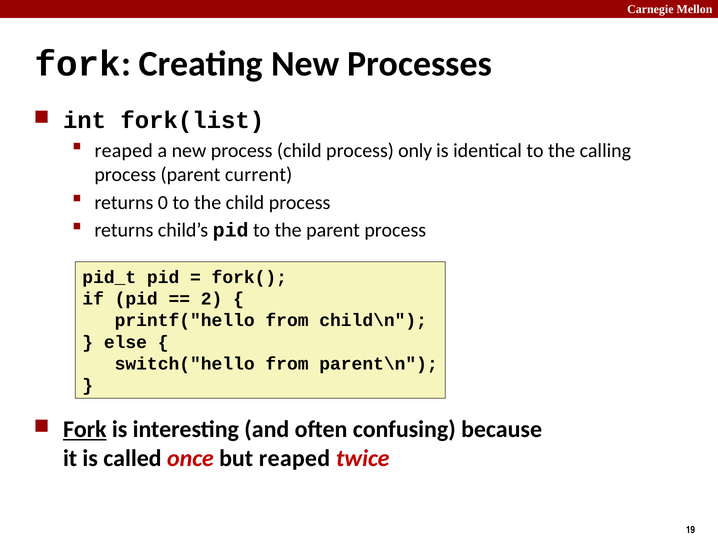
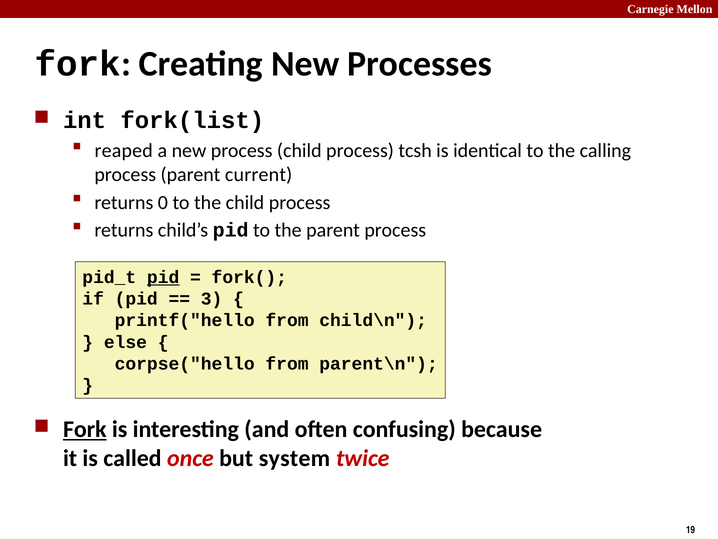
only: only -> tcsh
pid at (163, 277) underline: none -> present
2: 2 -> 3
switch("hello: switch("hello -> corpse("hello
but reaped: reaped -> system
